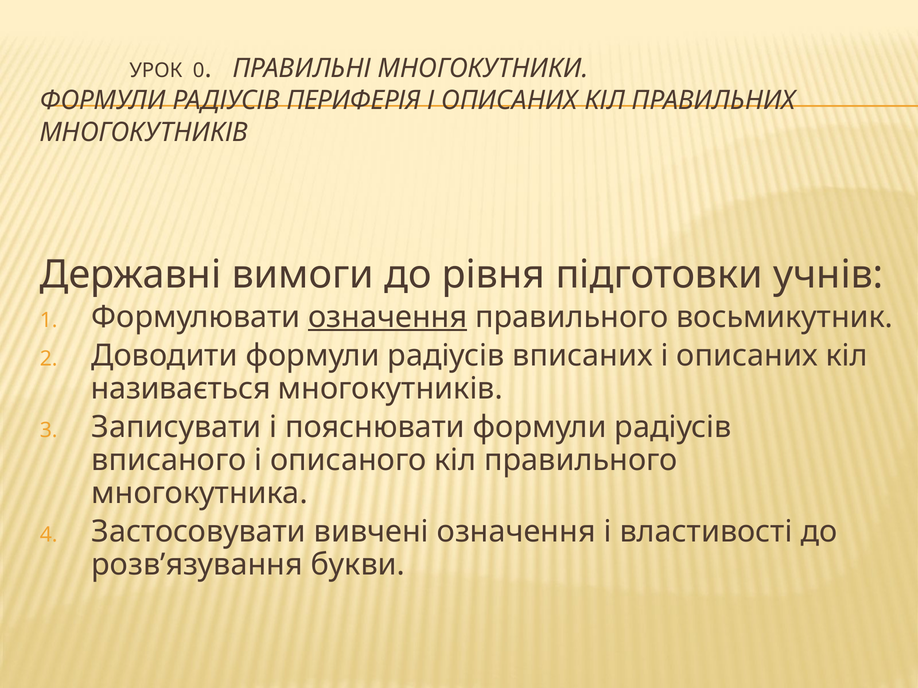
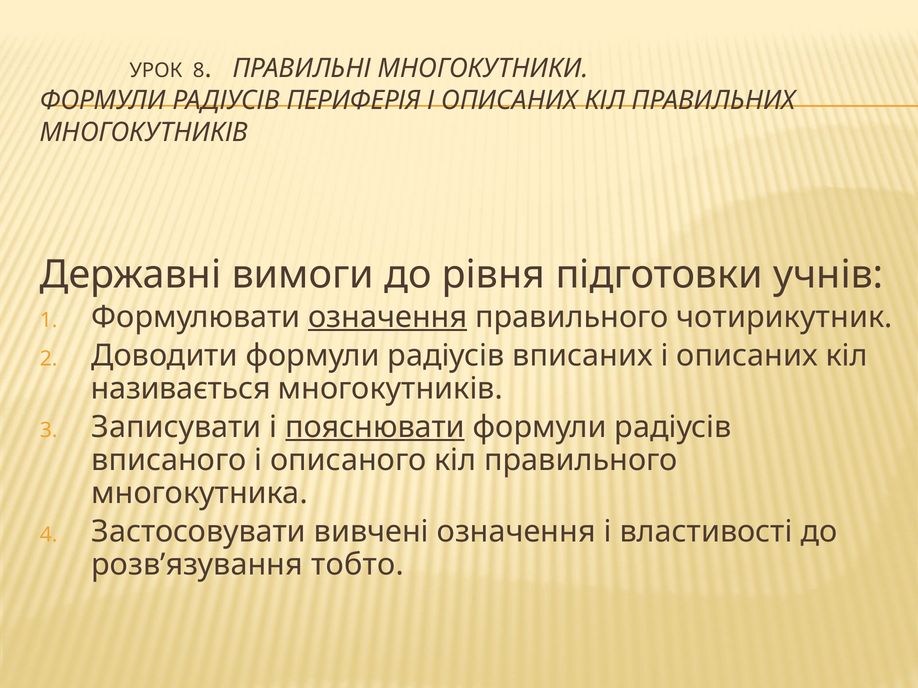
0: 0 -> 8
восьмикутник: восьмикутник -> чотирикутник
пояснювати underline: none -> present
букви: букви -> тобто
